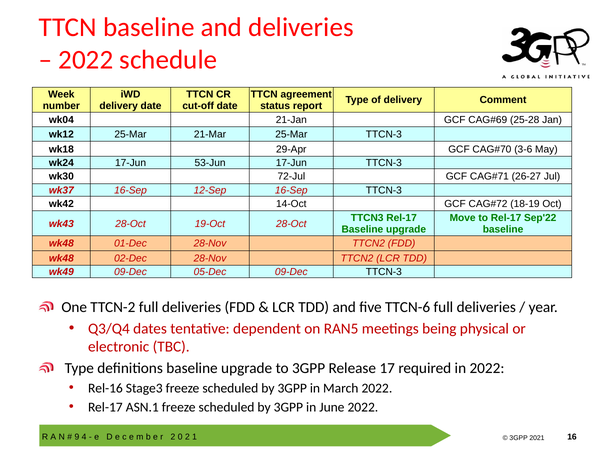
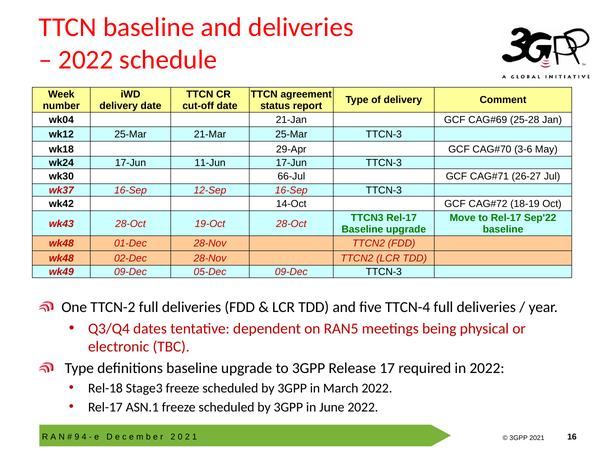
53-Jun: 53-Jun -> 11-Jun
72-Jul: 72-Jul -> 66-Jul
TTCN-6: TTCN-6 -> TTCN-4
Rel-16: Rel-16 -> Rel-18
